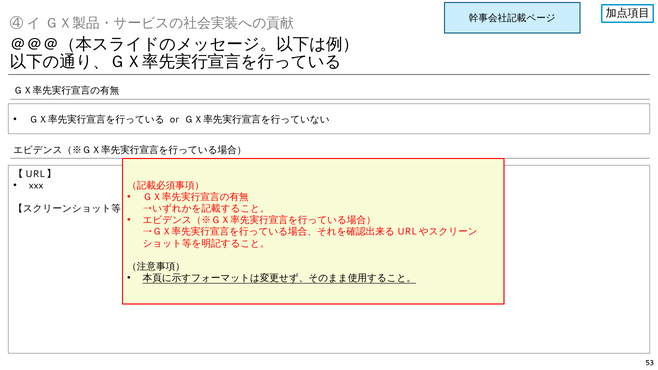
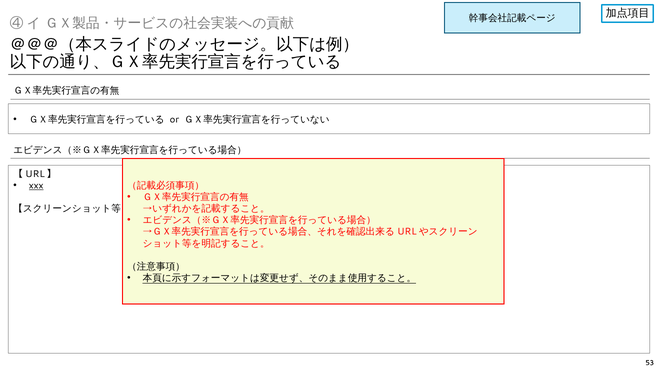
xxx underline: none -> present
